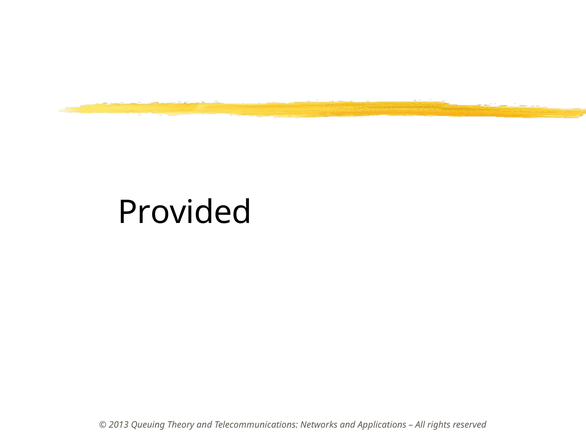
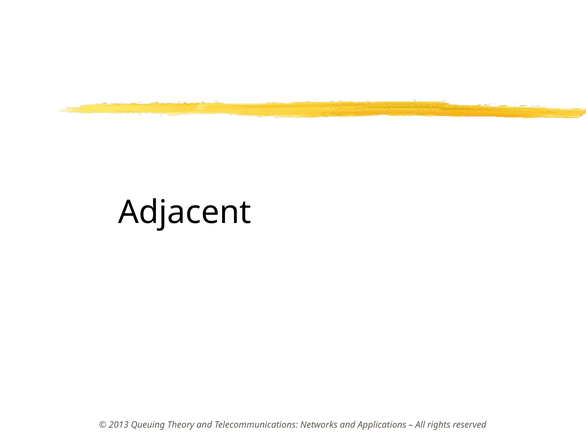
Provided: Provided -> Adjacent
